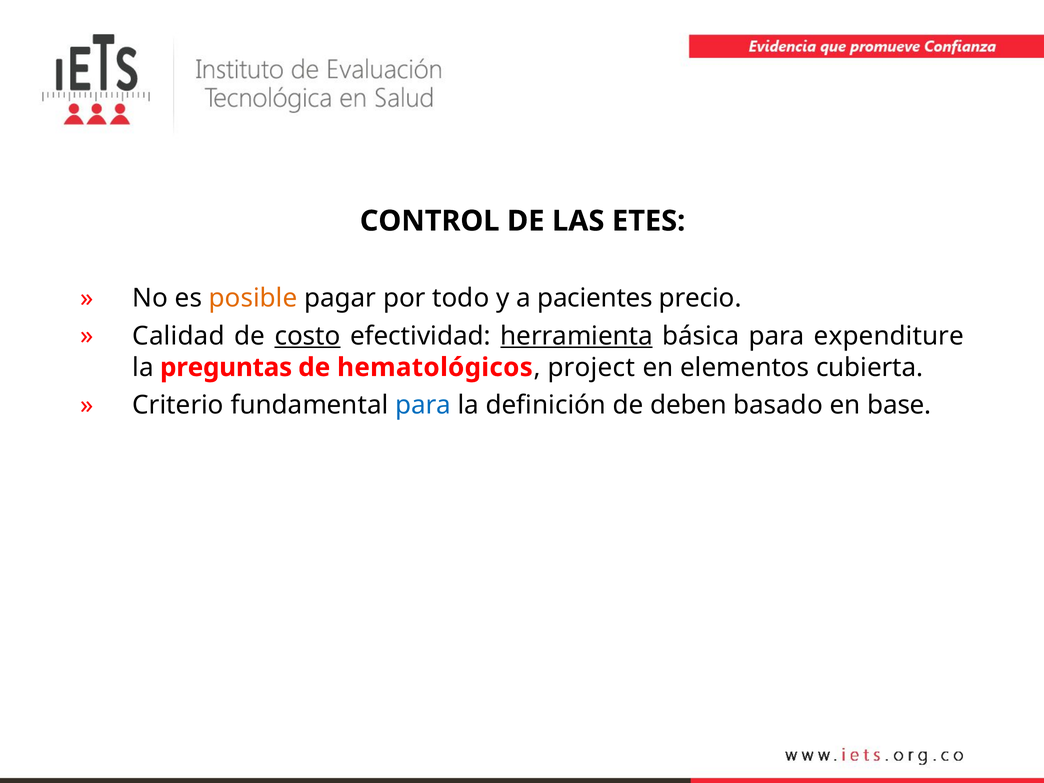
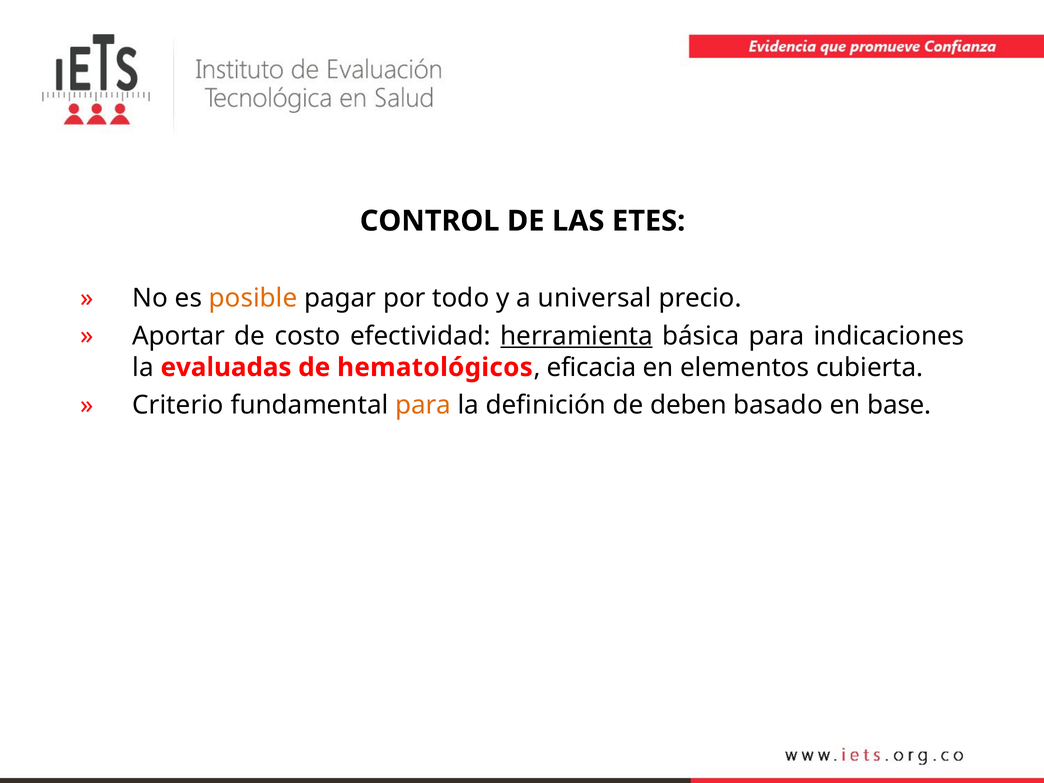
pacientes: pacientes -> universal
Calidad: Calidad -> Aportar
costo underline: present -> none
expenditure: expenditure -> indicaciones
preguntas: preguntas -> evaluadas
project: project -> eficacia
para at (423, 405) colour: blue -> orange
